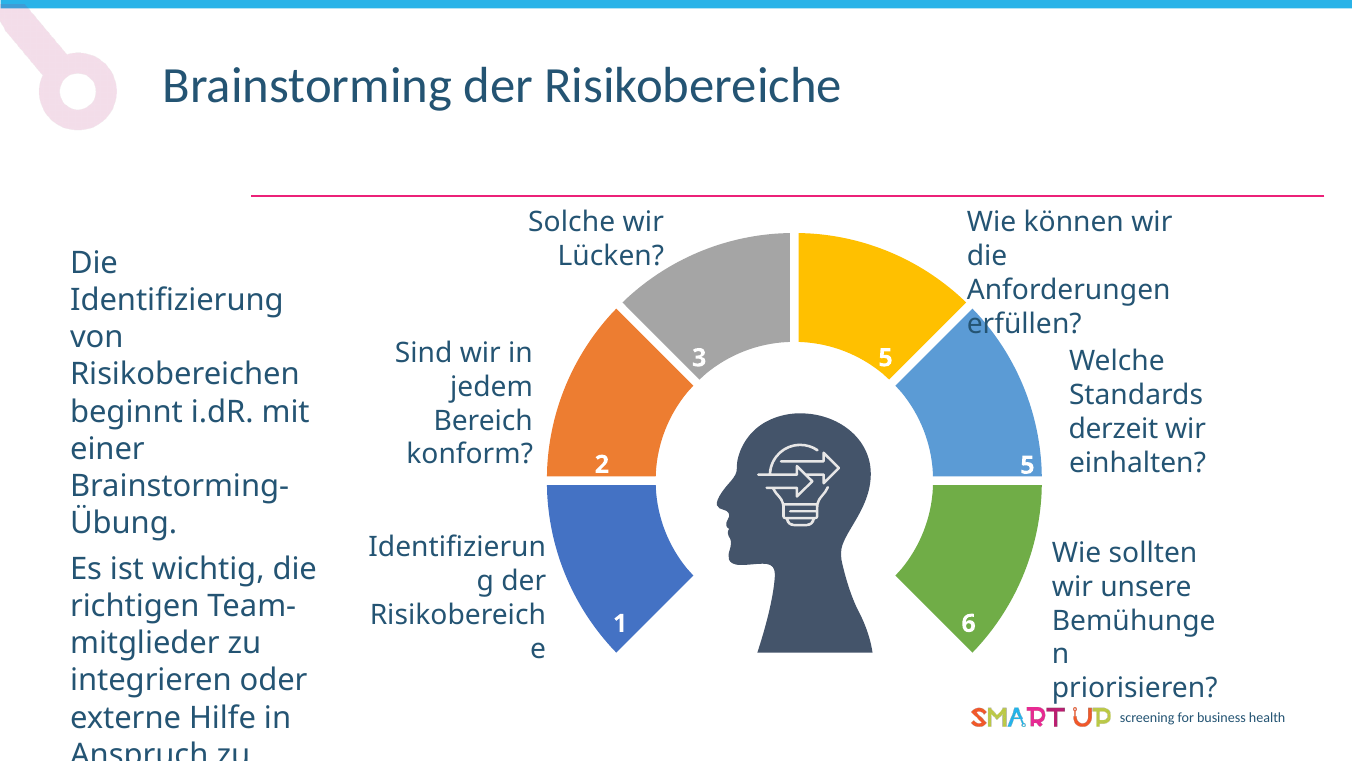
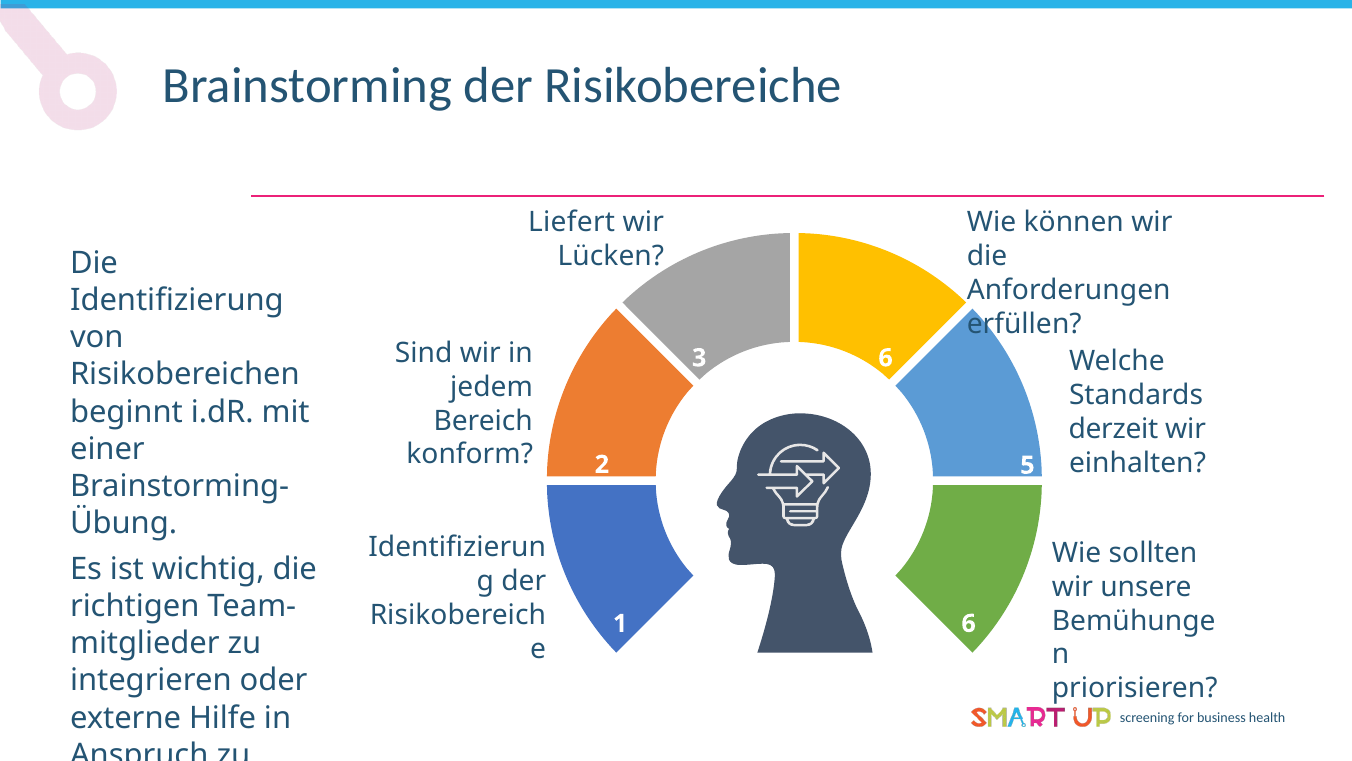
Solche: Solche -> Liefert
3 5: 5 -> 6
